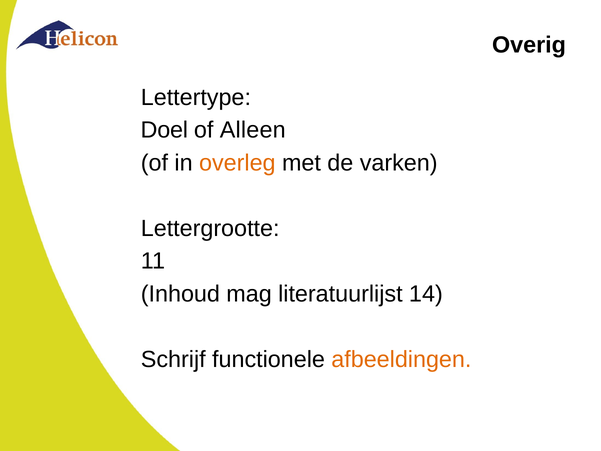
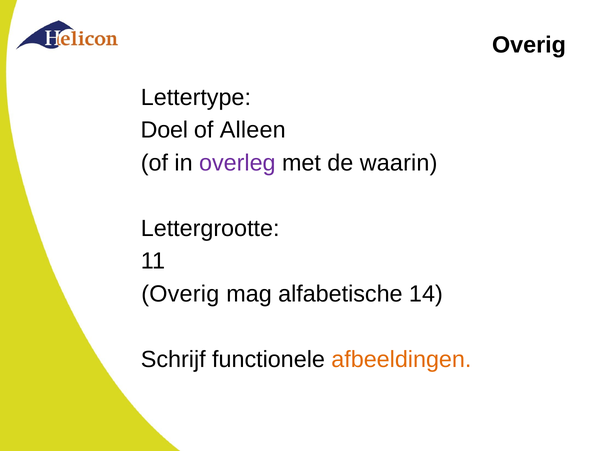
overleg colour: orange -> purple
varken: varken -> waarin
Inhoud at (180, 294): Inhoud -> Overig
literatuurlijst: literatuurlijst -> alfabetische
